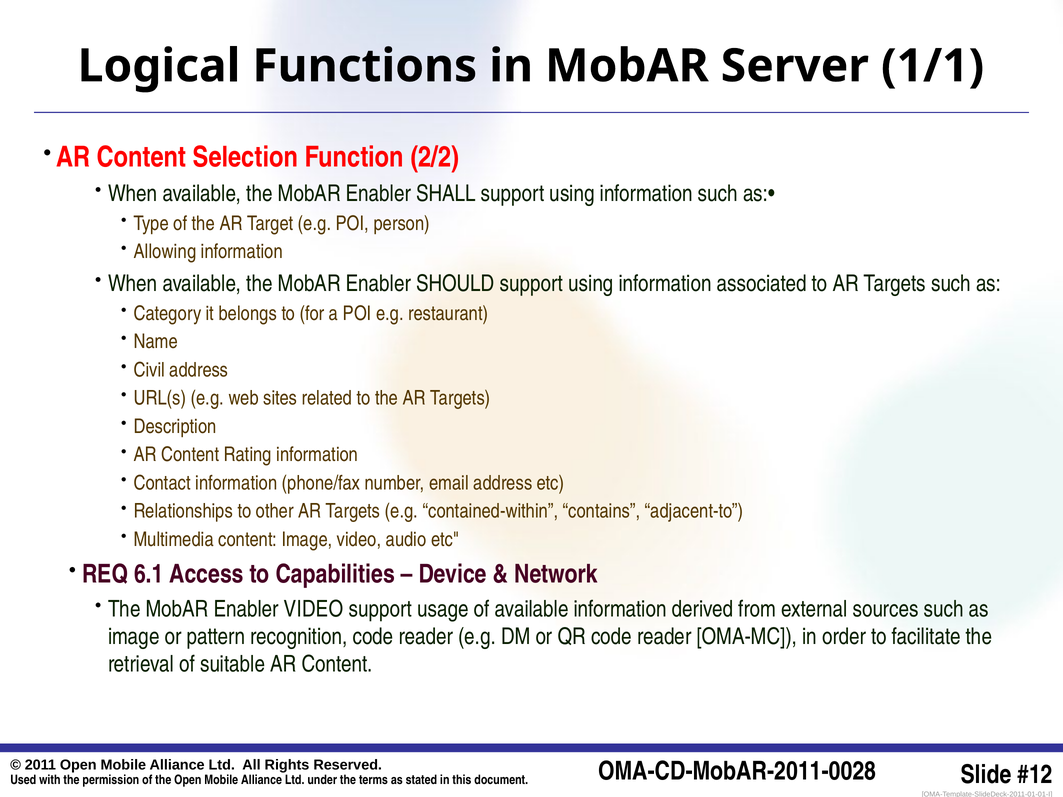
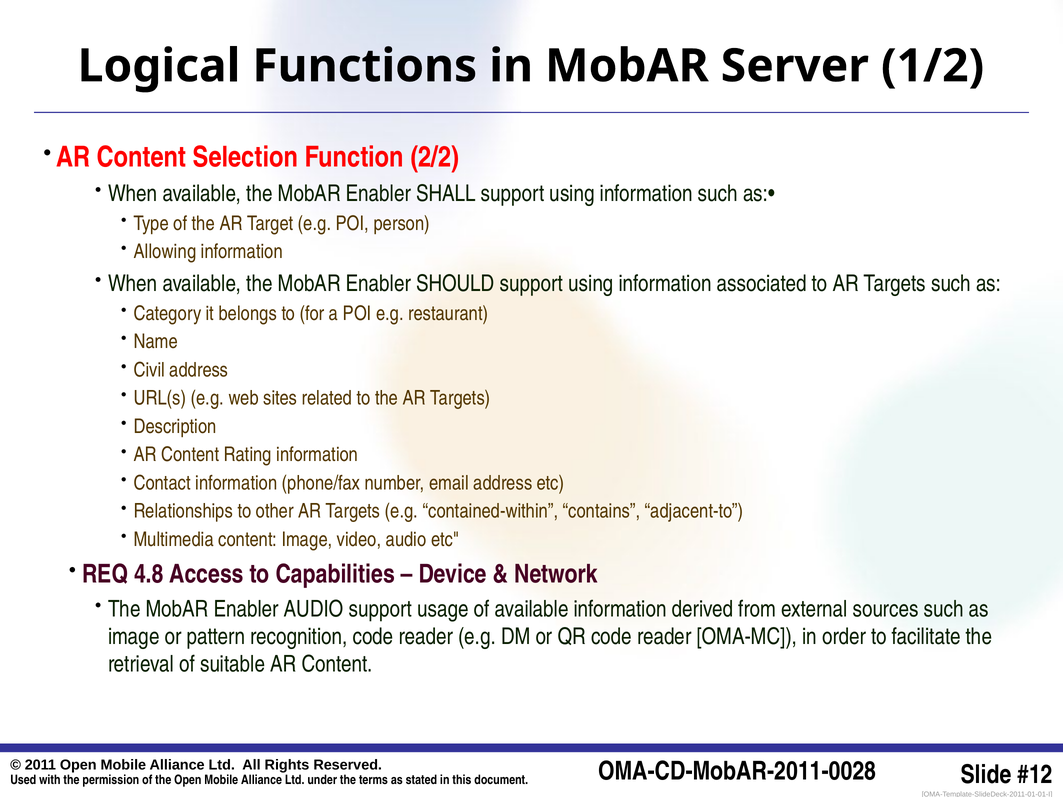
1/1: 1/1 -> 1/2
6.1: 6.1 -> 4.8
Enabler VIDEO: VIDEO -> AUDIO
